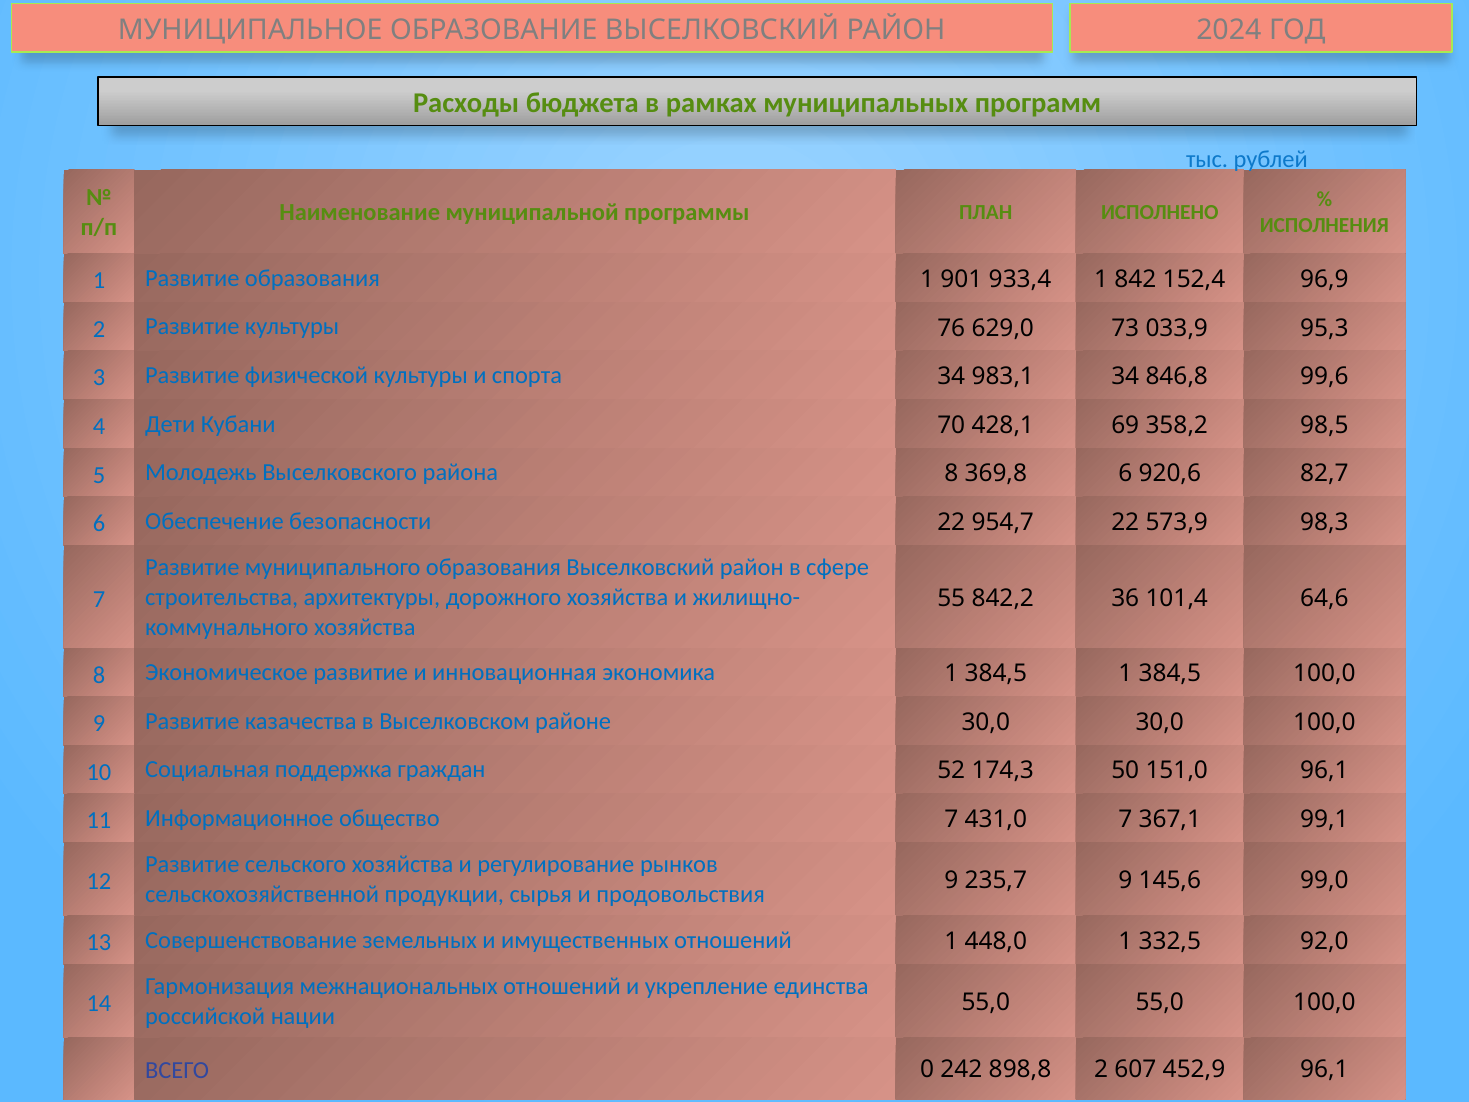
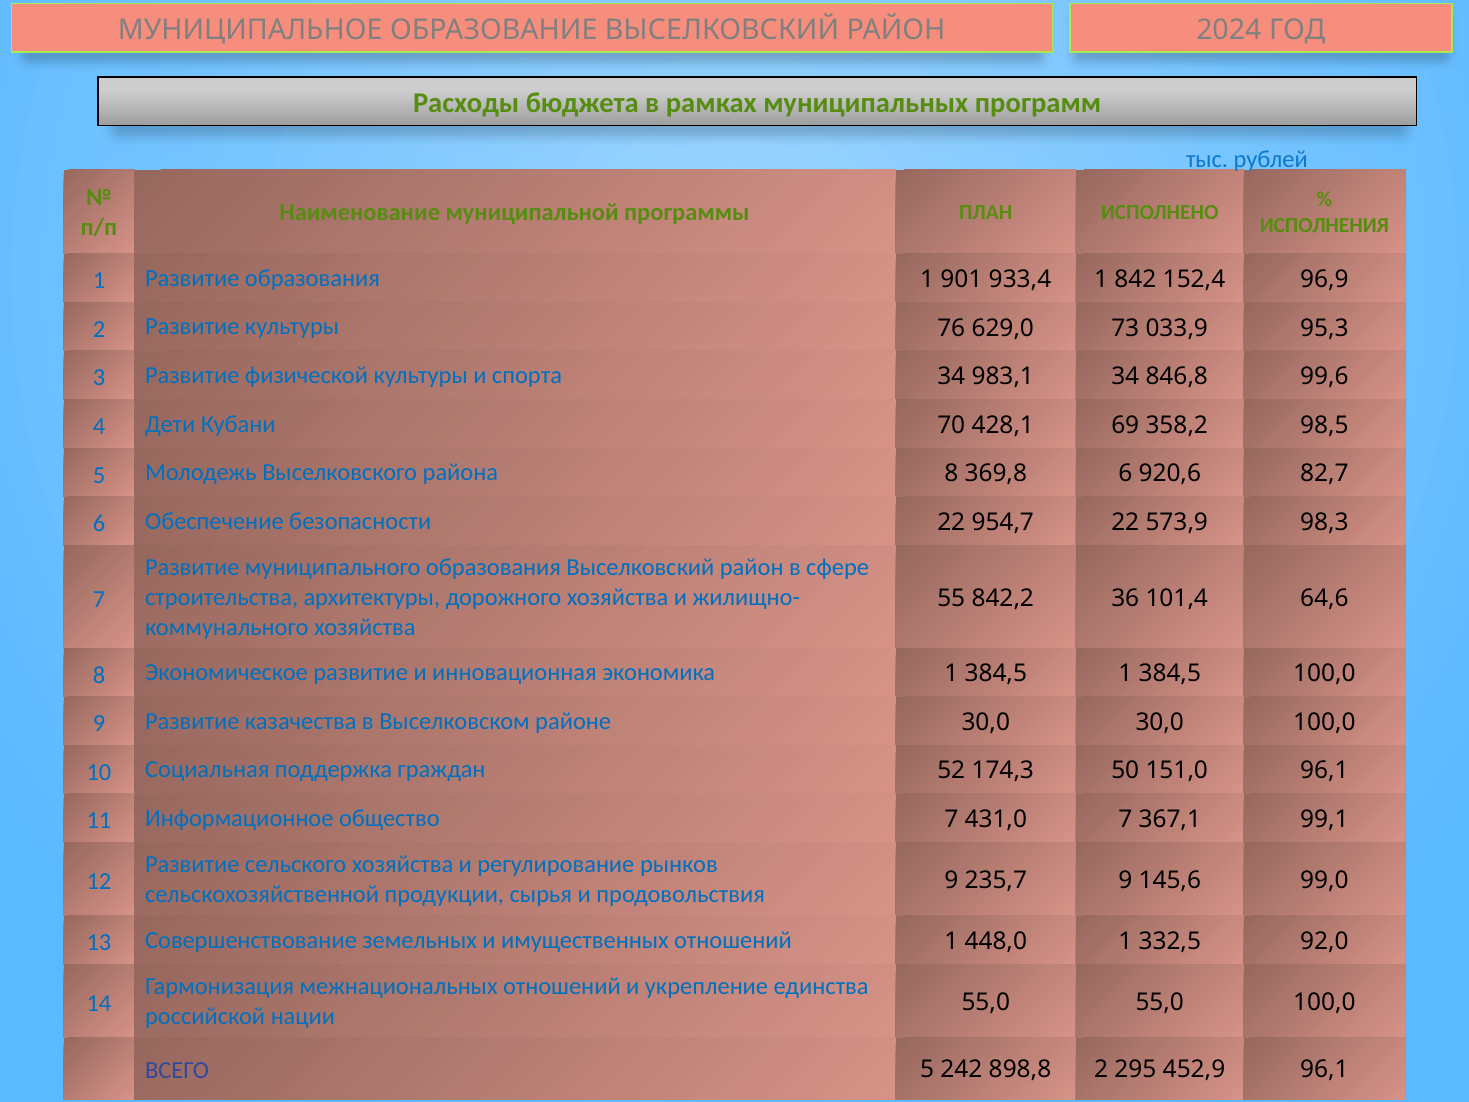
ВСЕГО 0: 0 -> 5
607: 607 -> 295
